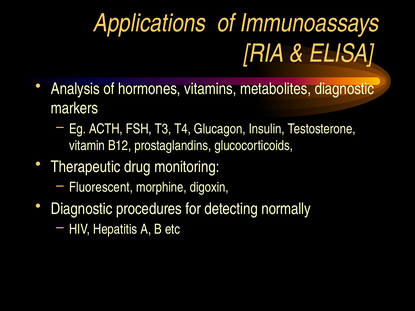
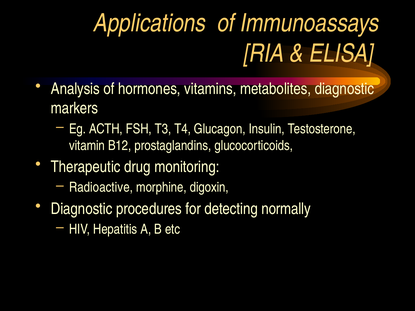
Fluorescent: Fluorescent -> Radioactive
